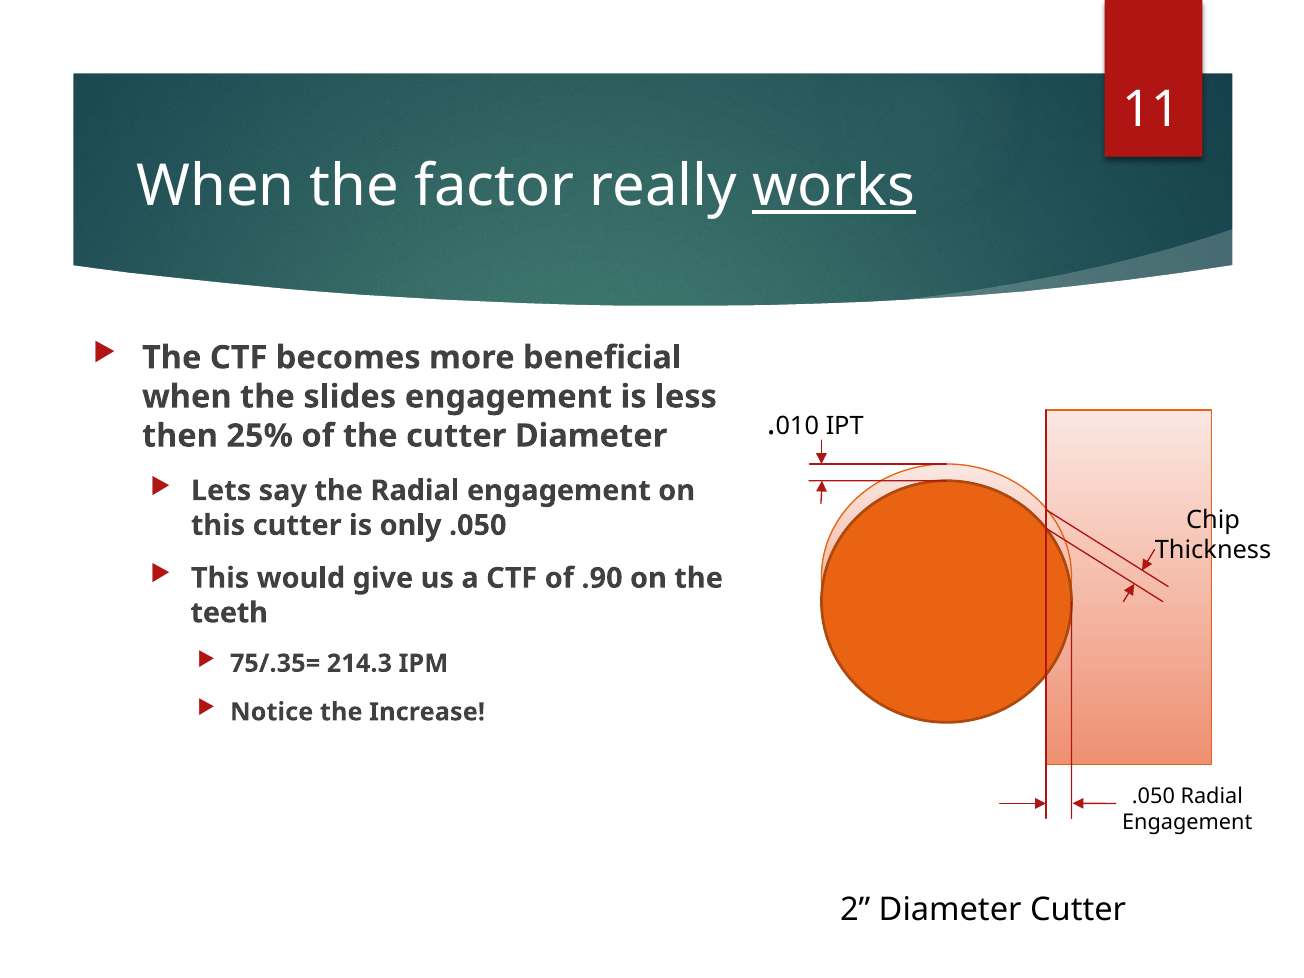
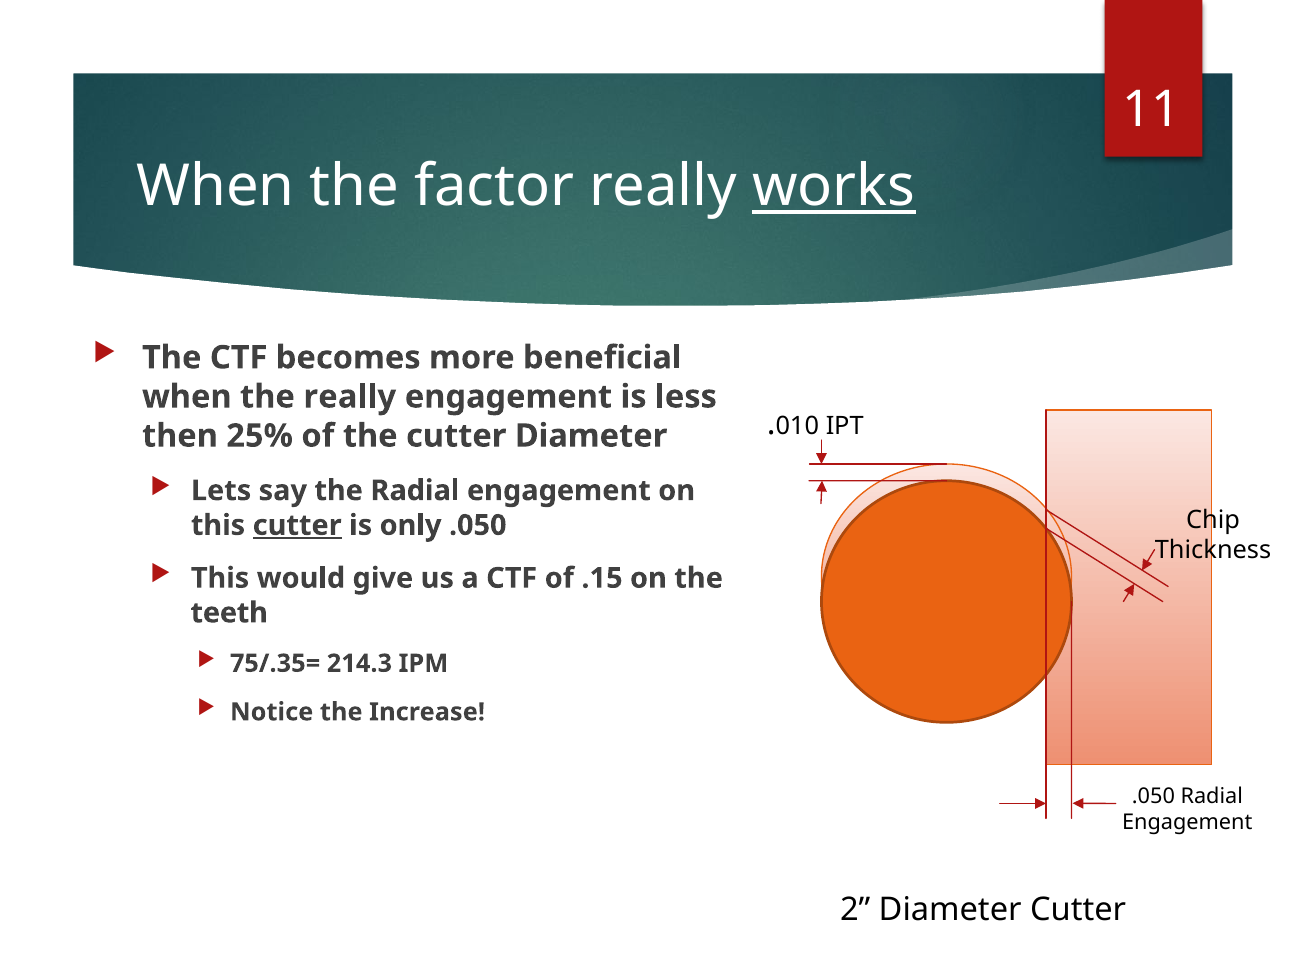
the slides: slides -> really
cutter at (297, 525) underline: none -> present
.90: .90 -> .15
